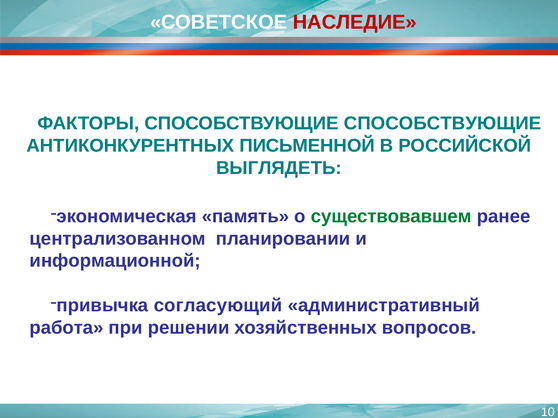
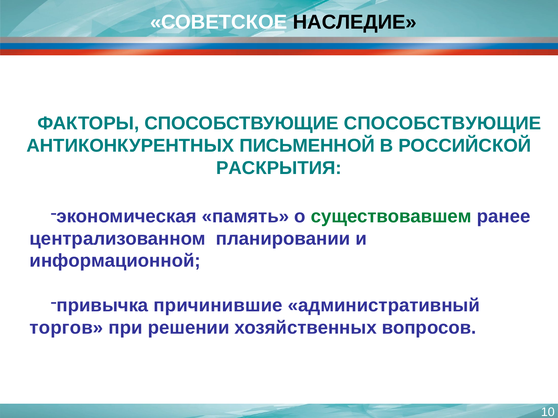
НАСЛЕДИЕ colour: red -> black
ВЫГЛЯДЕТЬ: ВЫГЛЯДЕТЬ -> РАСКРЫТИЯ
согласующий: согласующий -> причинившие
работа: работа -> торгов
